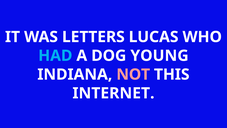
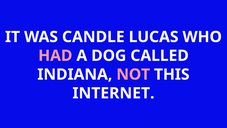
LETTERS: LETTERS -> CANDLE
HAD colour: light blue -> pink
YOUNG: YOUNG -> CALLED
